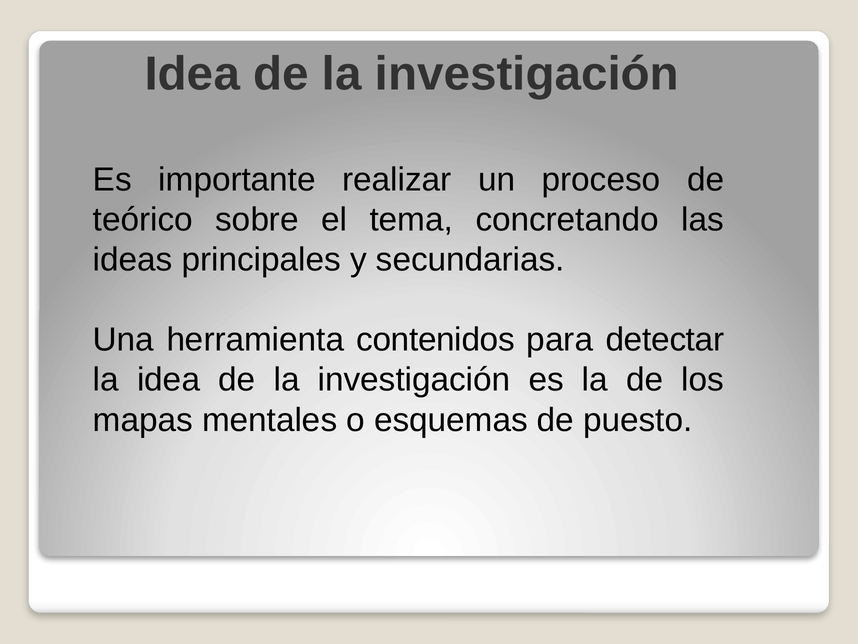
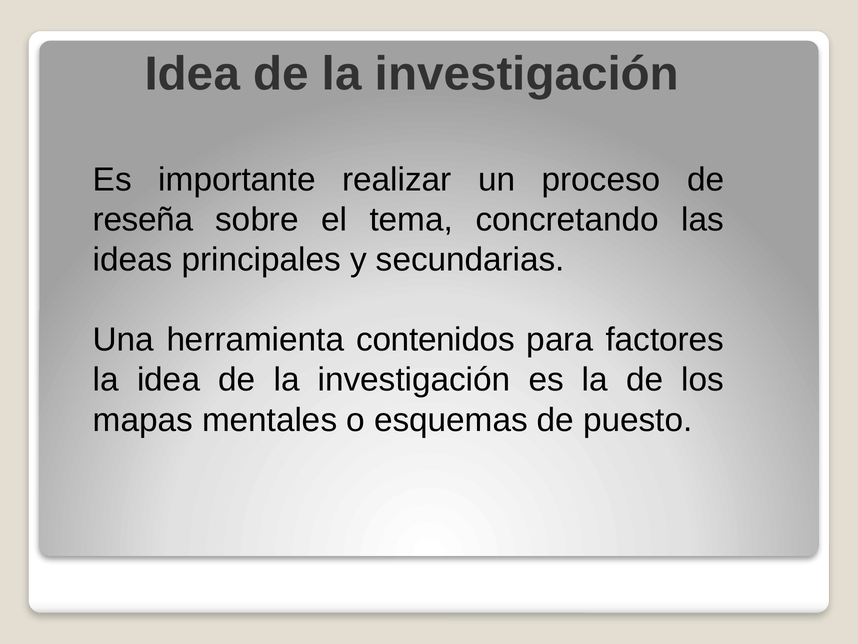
teórico: teórico -> reseña
detectar: detectar -> factores
